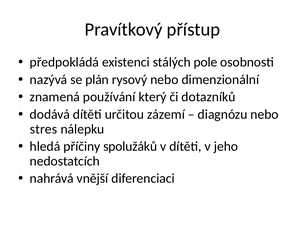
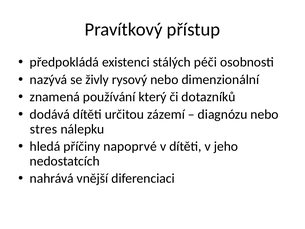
pole: pole -> péči
plán: plán -> živly
spolužáků: spolužáků -> napoprvé
